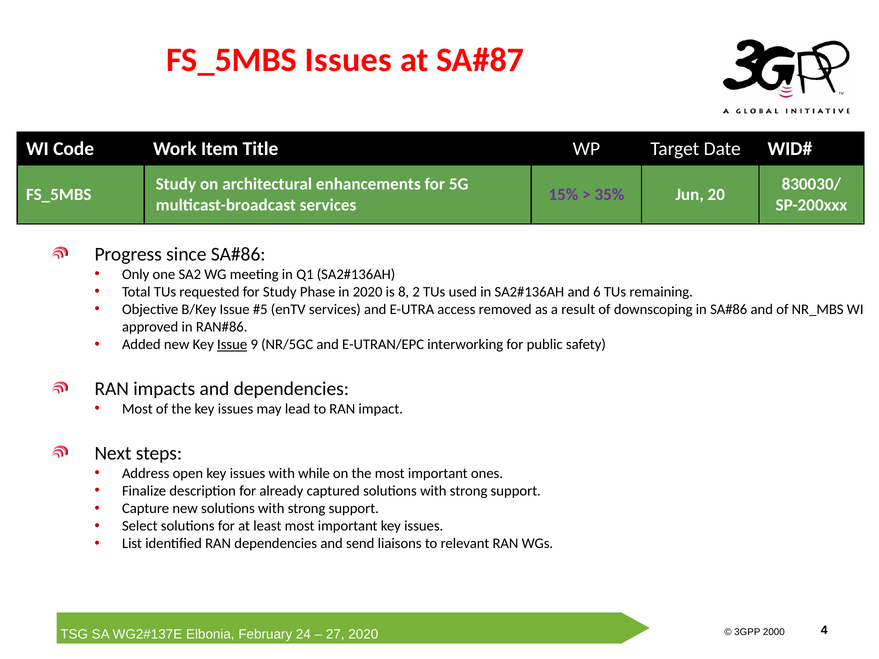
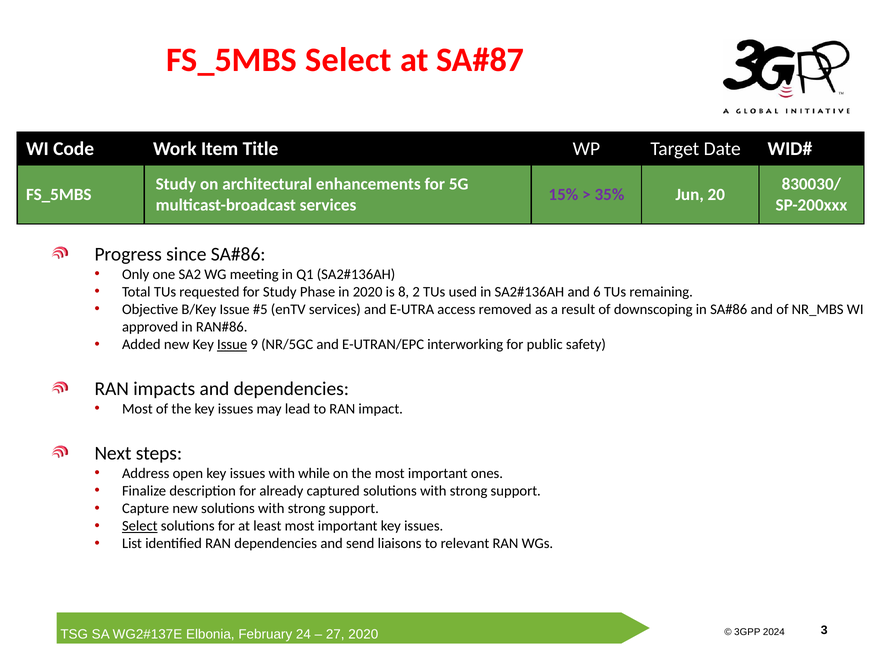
FS_5MBS Issues: Issues -> Select
Select at (140, 526) underline: none -> present
2000: 2000 -> 2024
4: 4 -> 3
